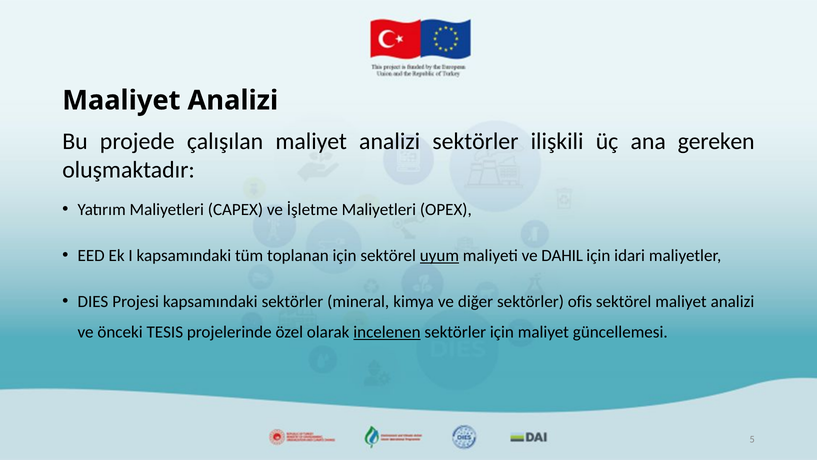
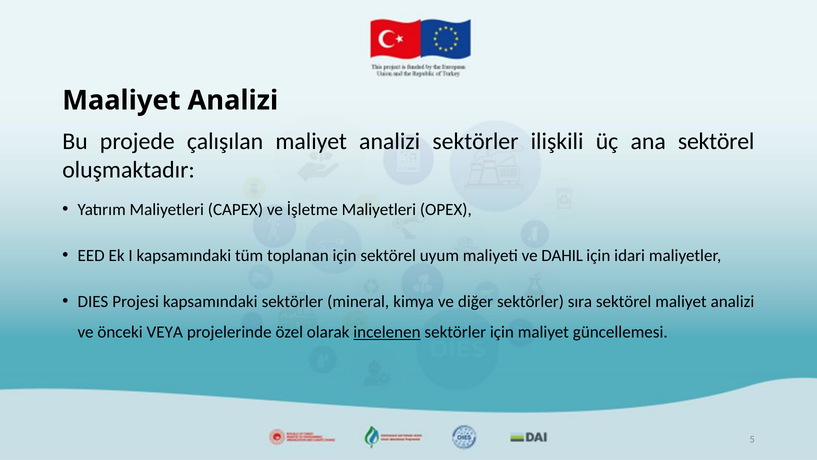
ana gereken: gereken -> sektörel
uyum underline: present -> none
ofis: ofis -> sıra
TESIS: TESIS -> VEYA
